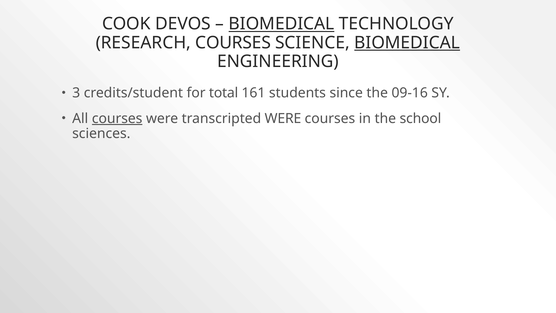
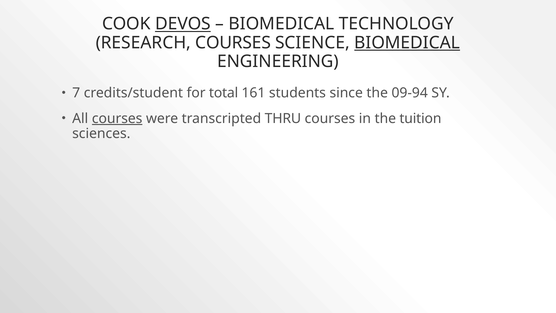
DEVOS underline: none -> present
BIOMEDICAL at (281, 24) underline: present -> none
3: 3 -> 7
09-16: 09-16 -> 09-94
transcripted WERE: WERE -> THRU
school: school -> tuition
